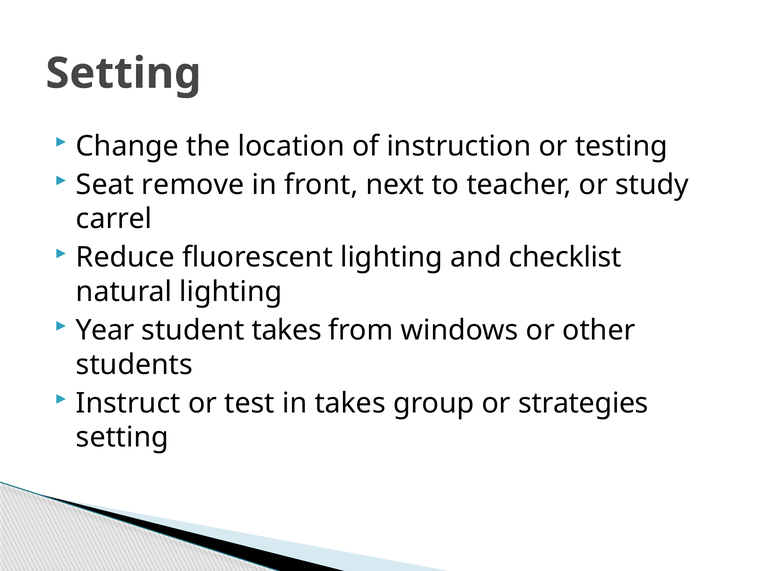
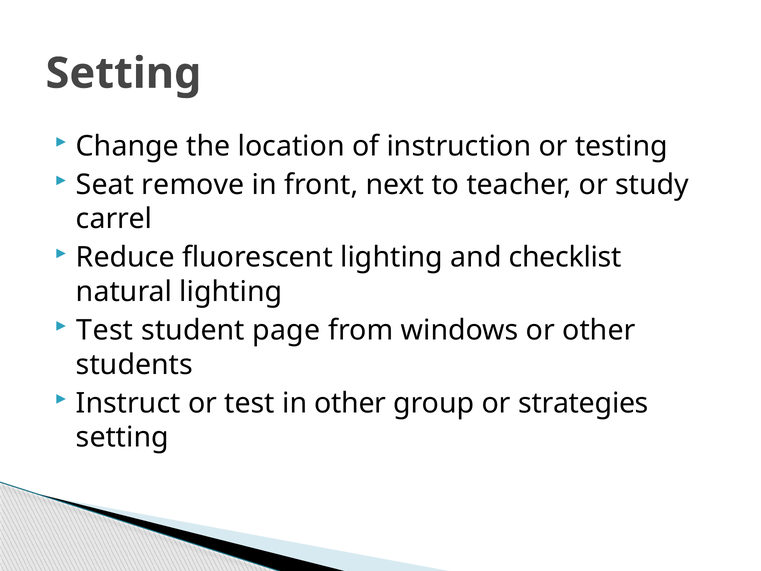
Year at (105, 330): Year -> Test
student takes: takes -> page
in takes: takes -> other
